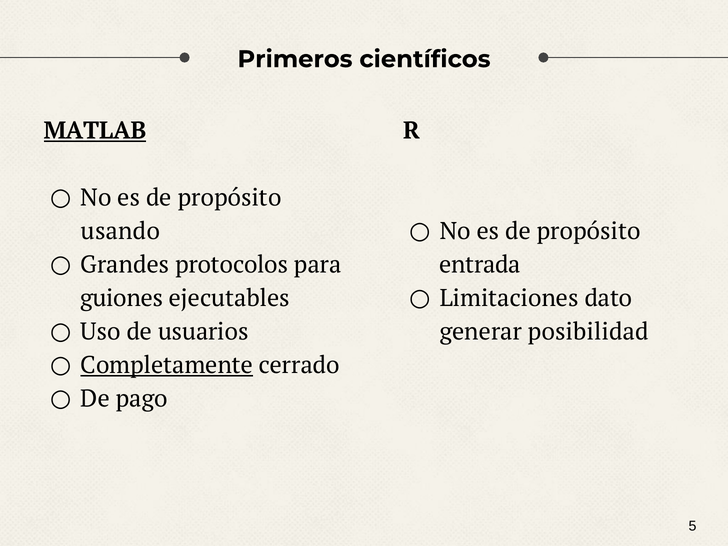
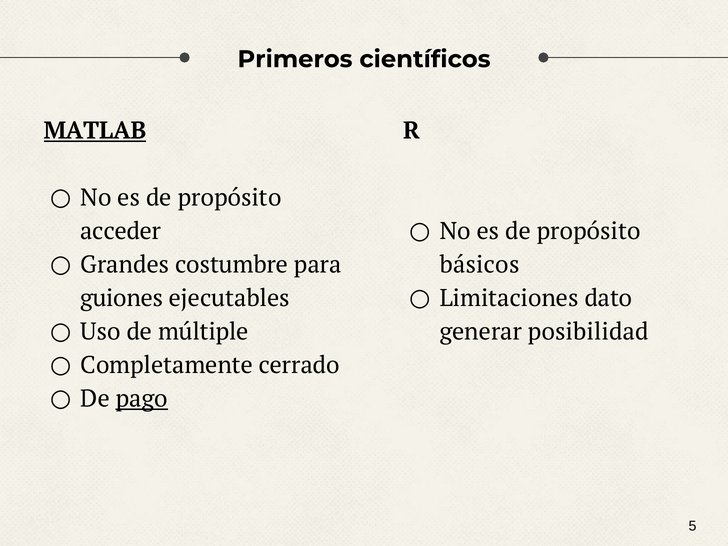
usando: usando -> acceder
protocolos: protocolos -> costumbre
entrada: entrada -> básicos
usuarios: usuarios -> múltiple
Completamente underline: present -> none
pago underline: none -> present
